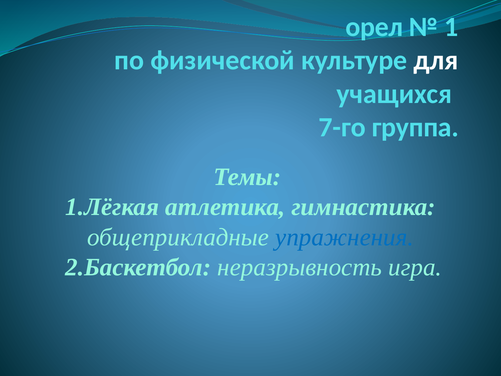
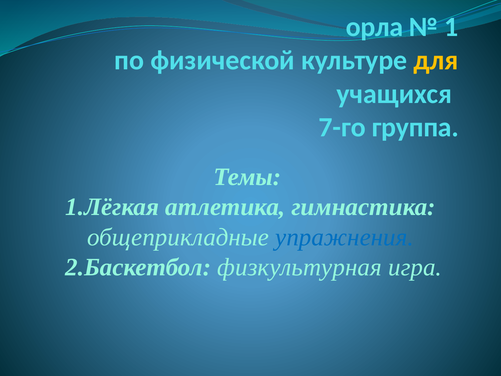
орел: орел -> орла
для colour: white -> yellow
неразрывность: неразрывность -> физкультурная
